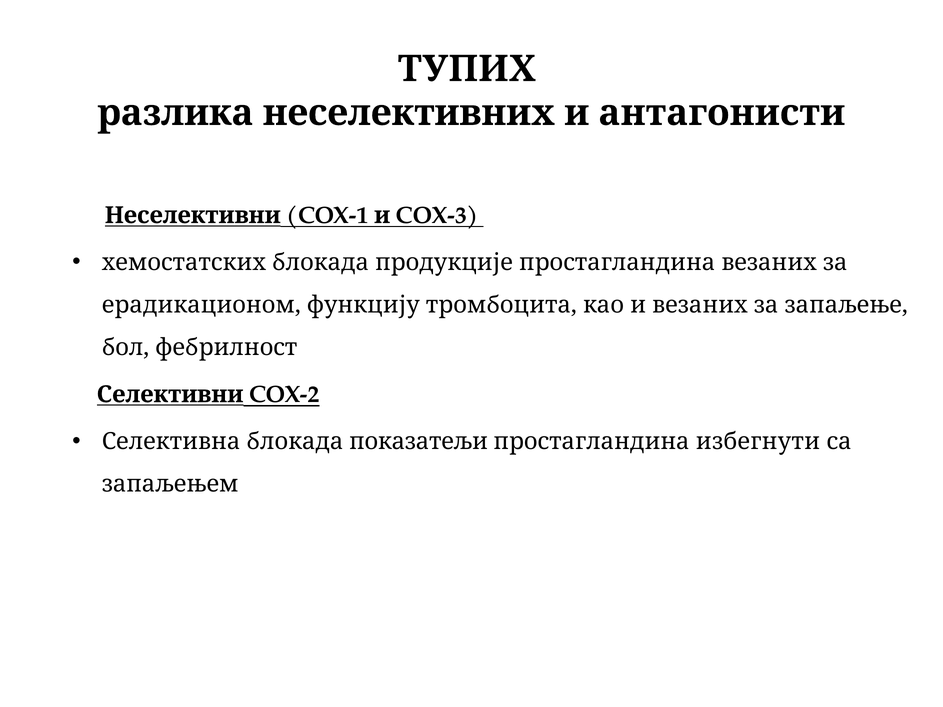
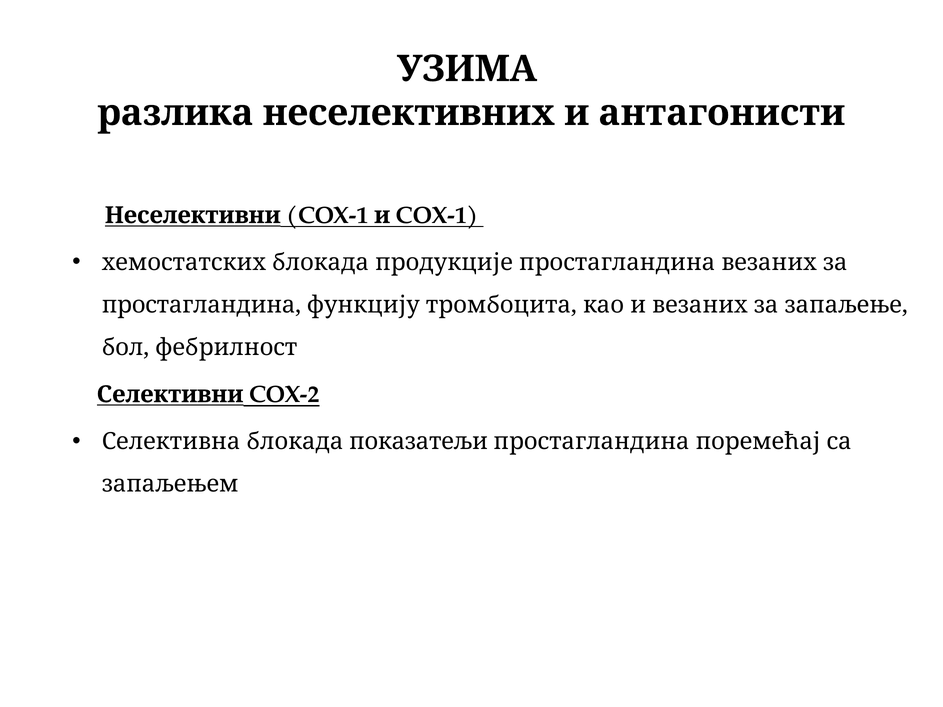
ТУПИХ: ТУПИХ -> УЗИМА
и COX-3: COX-3 -> COX-1
ерадикационом at (201, 305): ерадикационом -> простагландина
избегнути: избегнути -> поремећај
